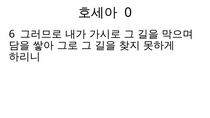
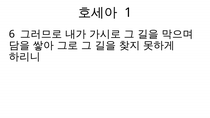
0: 0 -> 1
